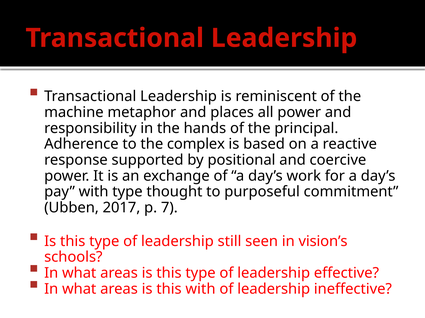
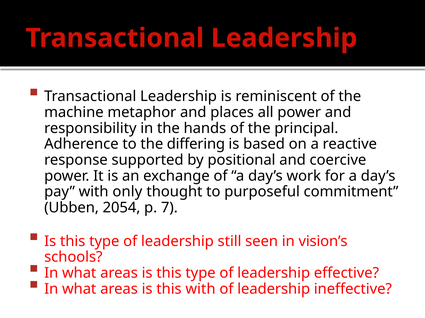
complex: complex -> differing
with type: type -> only
2017: 2017 -> 2054
